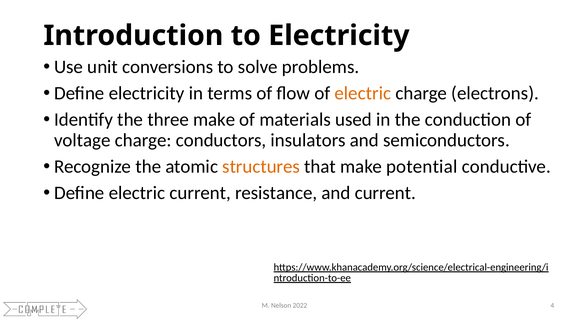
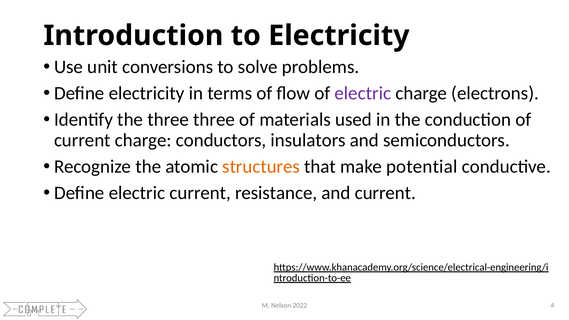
electric at (363, 93) colour: orange -> purple
three make: make -> three
voltage at (82, 140): voltage -> current
